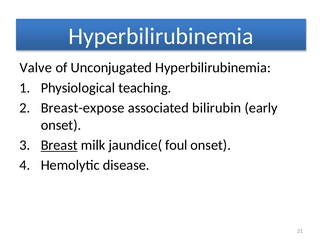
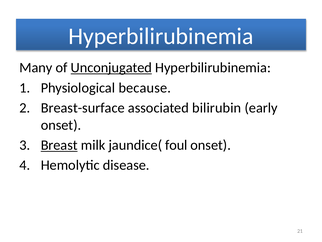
Valve: Valve -> Many
Unconjugated underline: none -> present
teaching: teaching -> because
Breast-expose: Breast-expose -> Breast-surface
